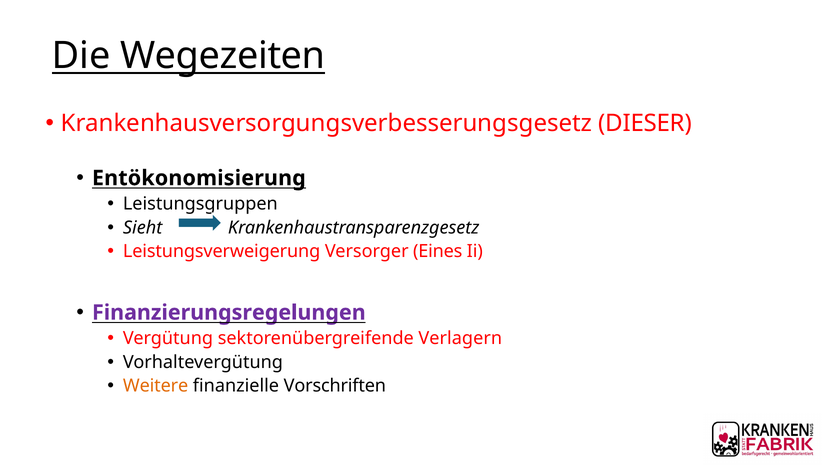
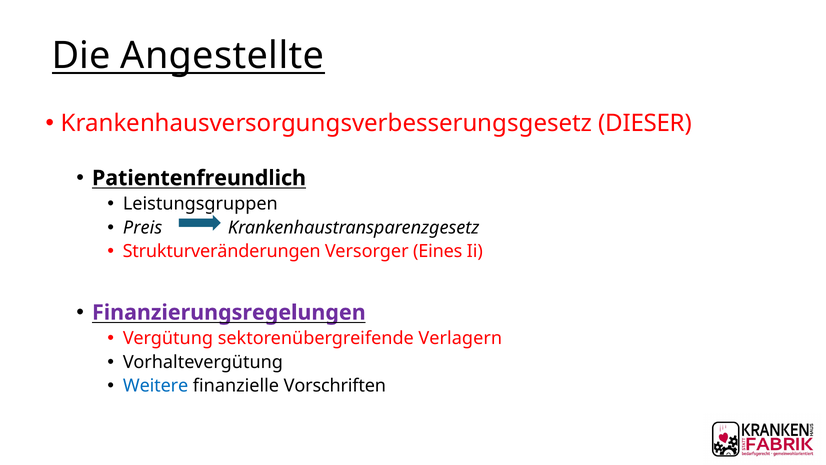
Wegezeiten: Wegezeiten -> Angestellte
Entökonomisierung: Entökonomisierung -> Patientenfreundlich
Sieht: Sieht -> Preis
Leistungsverweigerung: Leistungsverweigerung -> Strukturveränderungen
Weitere colour: orange -> blue
